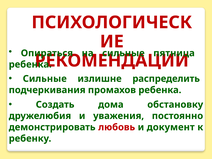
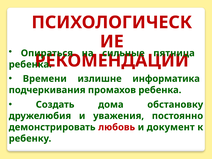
Сильные at (45, 79): Сильные -> Времени
распределить: распределить -> информатика
